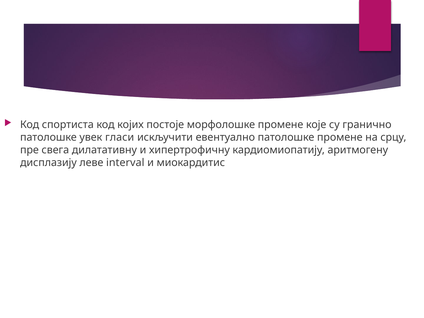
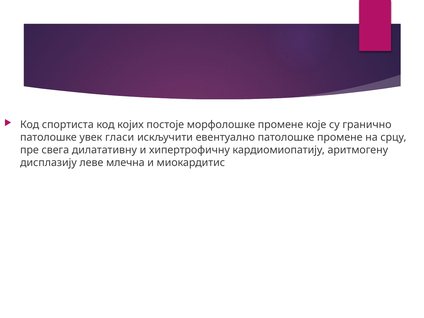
interval: interval -> млечна
